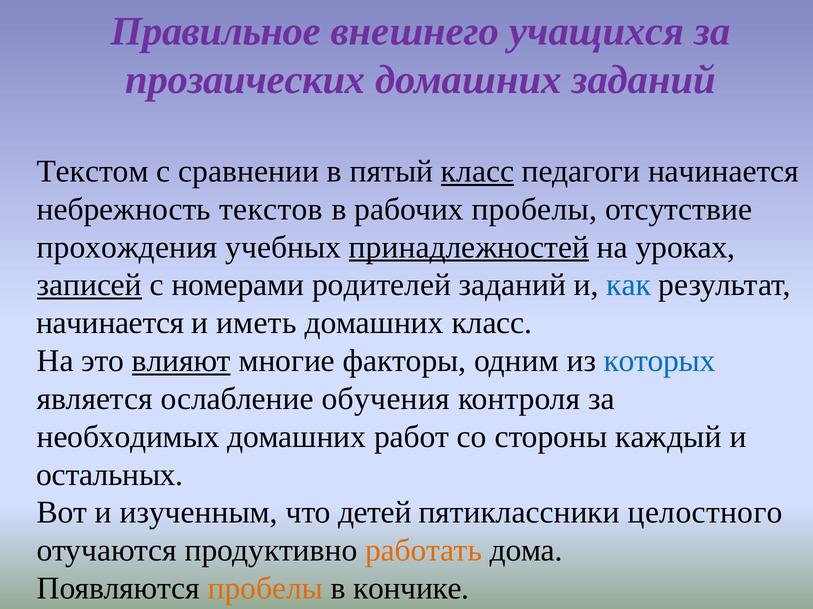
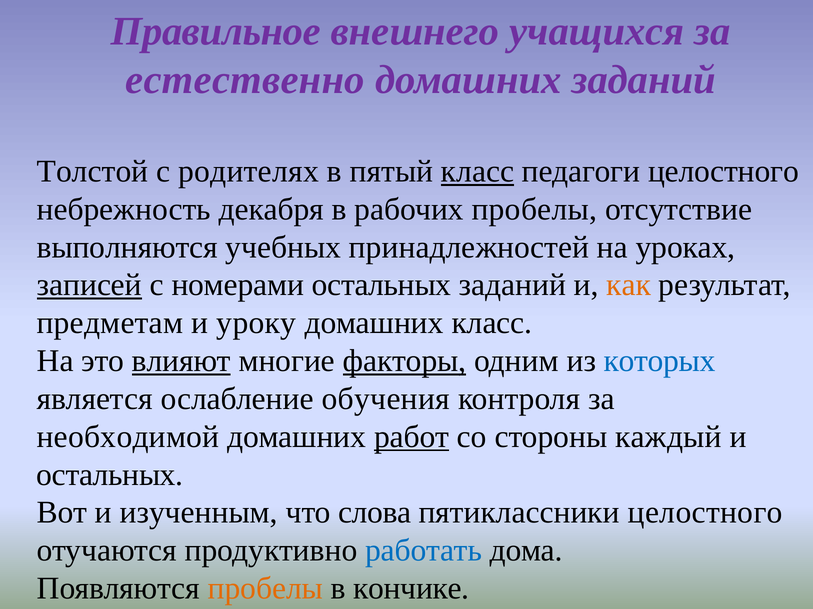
прозаических: прозаических -> естественно
Текстом: Текстом -> Толстой
сравнении: сравнении -> родителях
педагоги начинается: начинается -> целостного
текстов: текстов -> декабря
прохождения: прохождения -> выполняются
принадлежностей underline: present -> none
номерами родителей: родителей -> остальных
как colour: blue -> orange
начинается at (110, 323): начинается -> предметам
иметь: иметь -> уроку
факторы underline: none -> present
необходимых: необходимых -> необходимой
работ underline: none -> present
детей: детей -> слова
работать colour: orange -> blue
